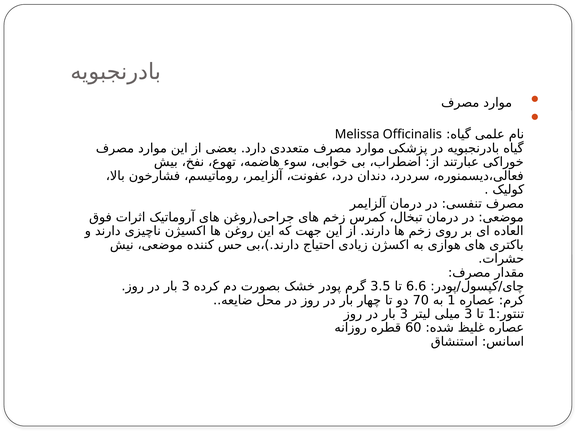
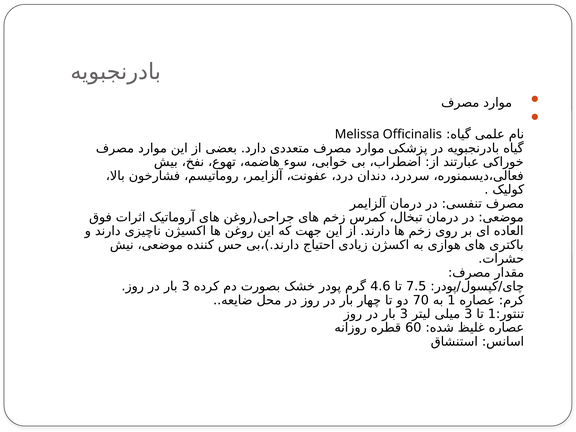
3.5: 3.5 -> 4.6
6.6: 6.6 -> 7.5
